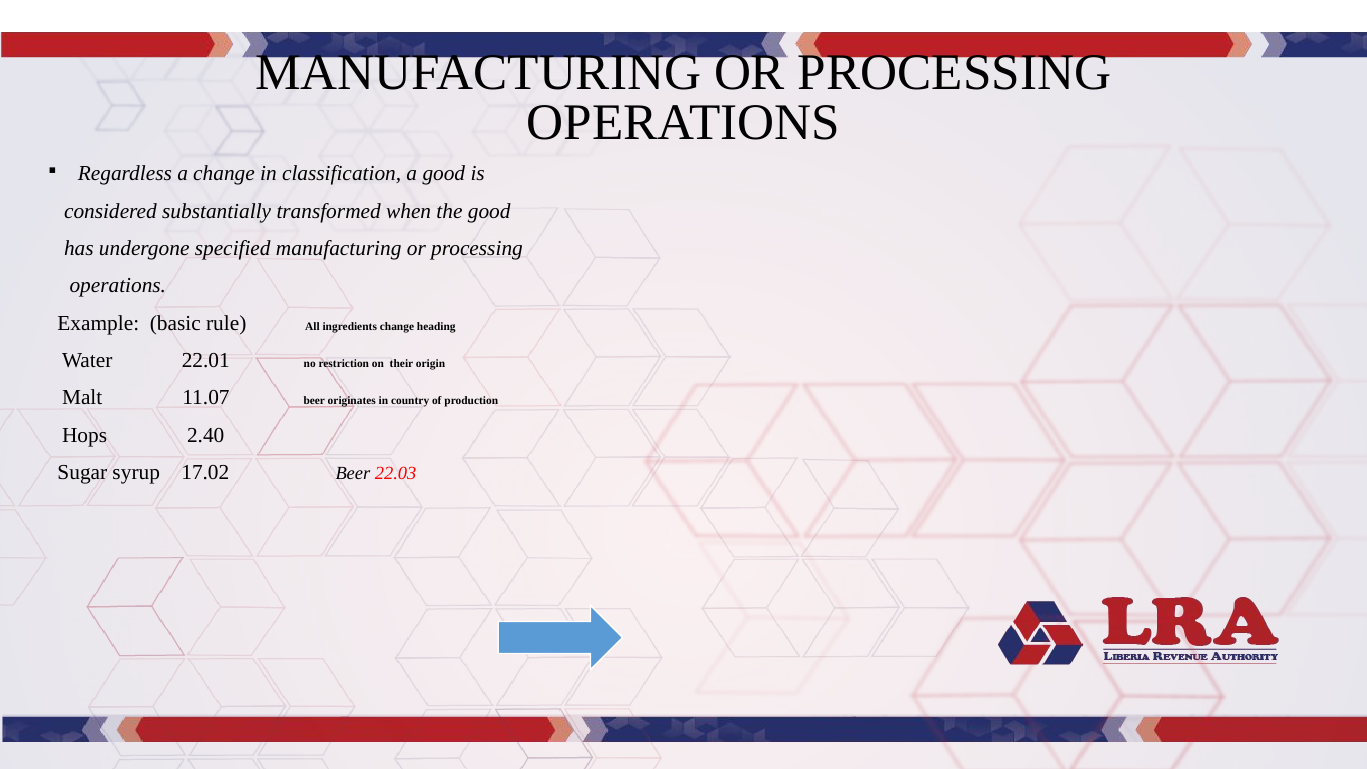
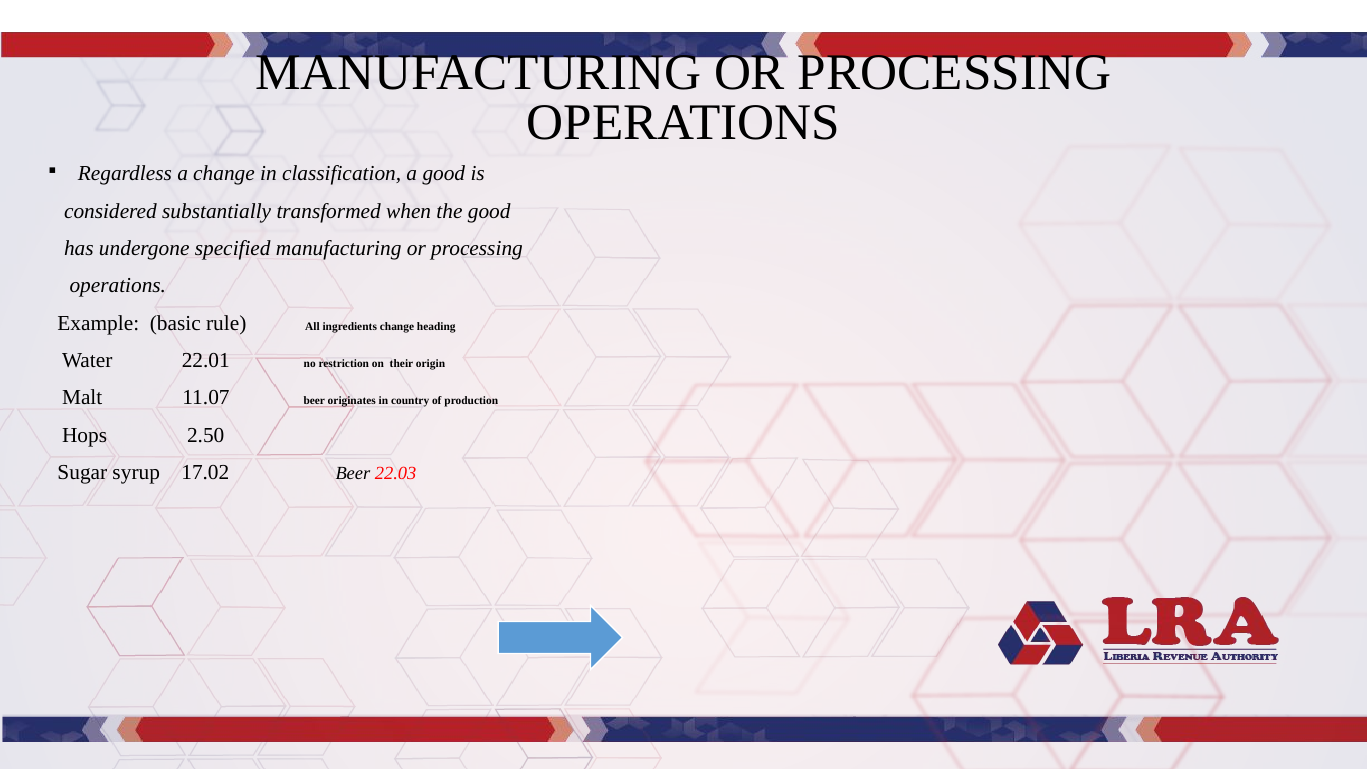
2.40: 2.40 -> 2.50
